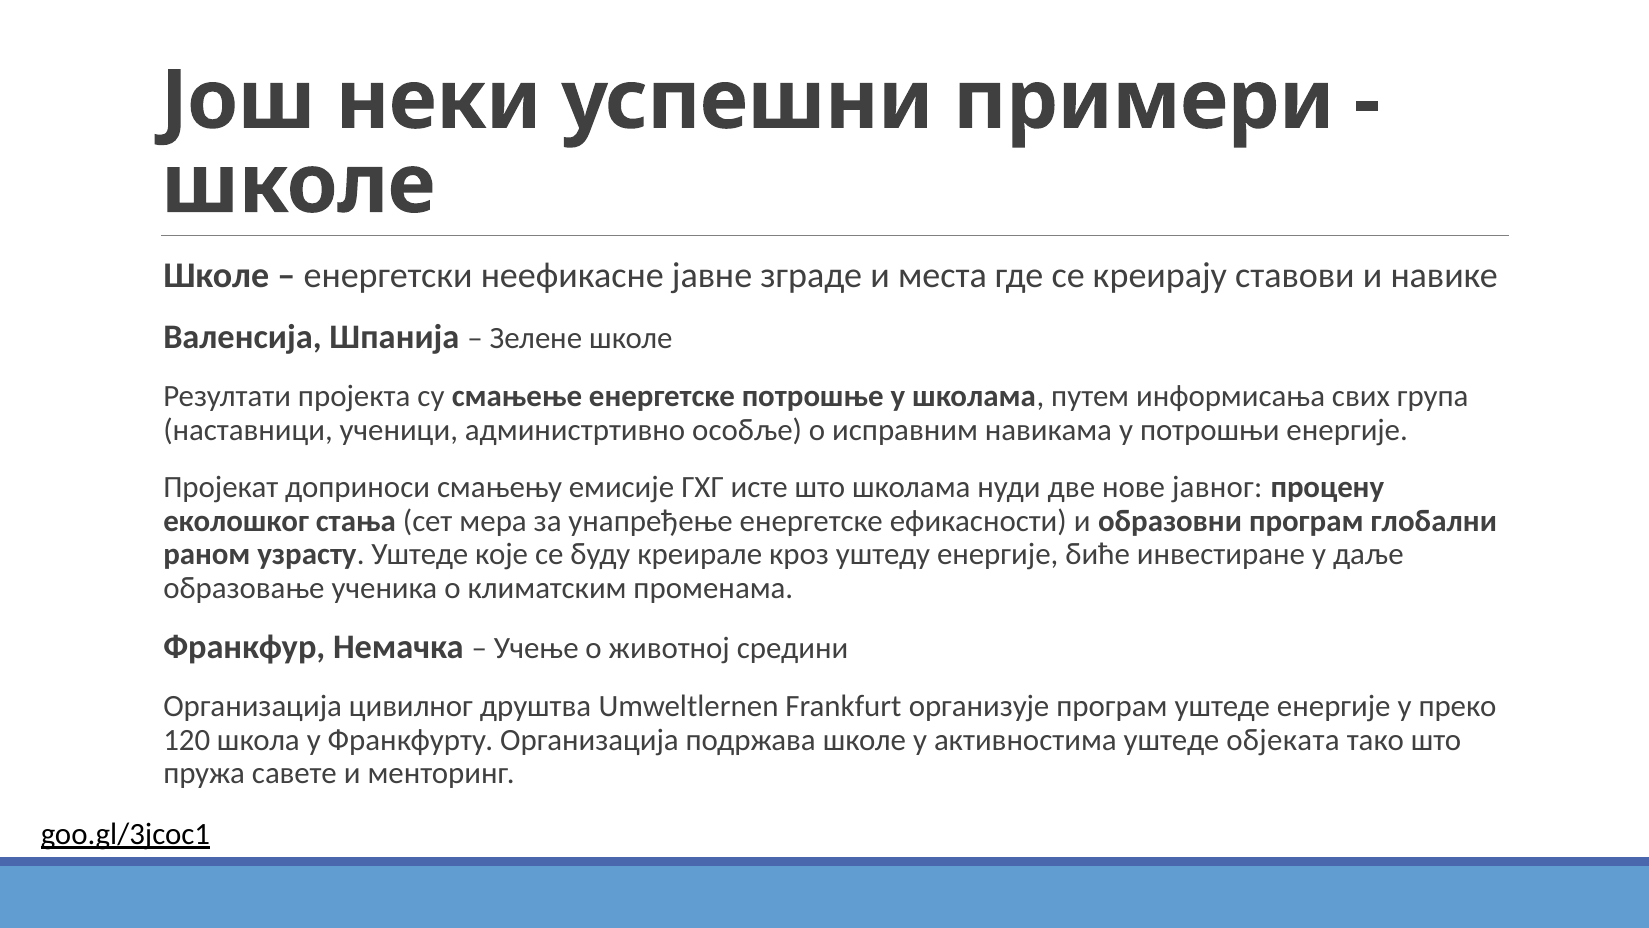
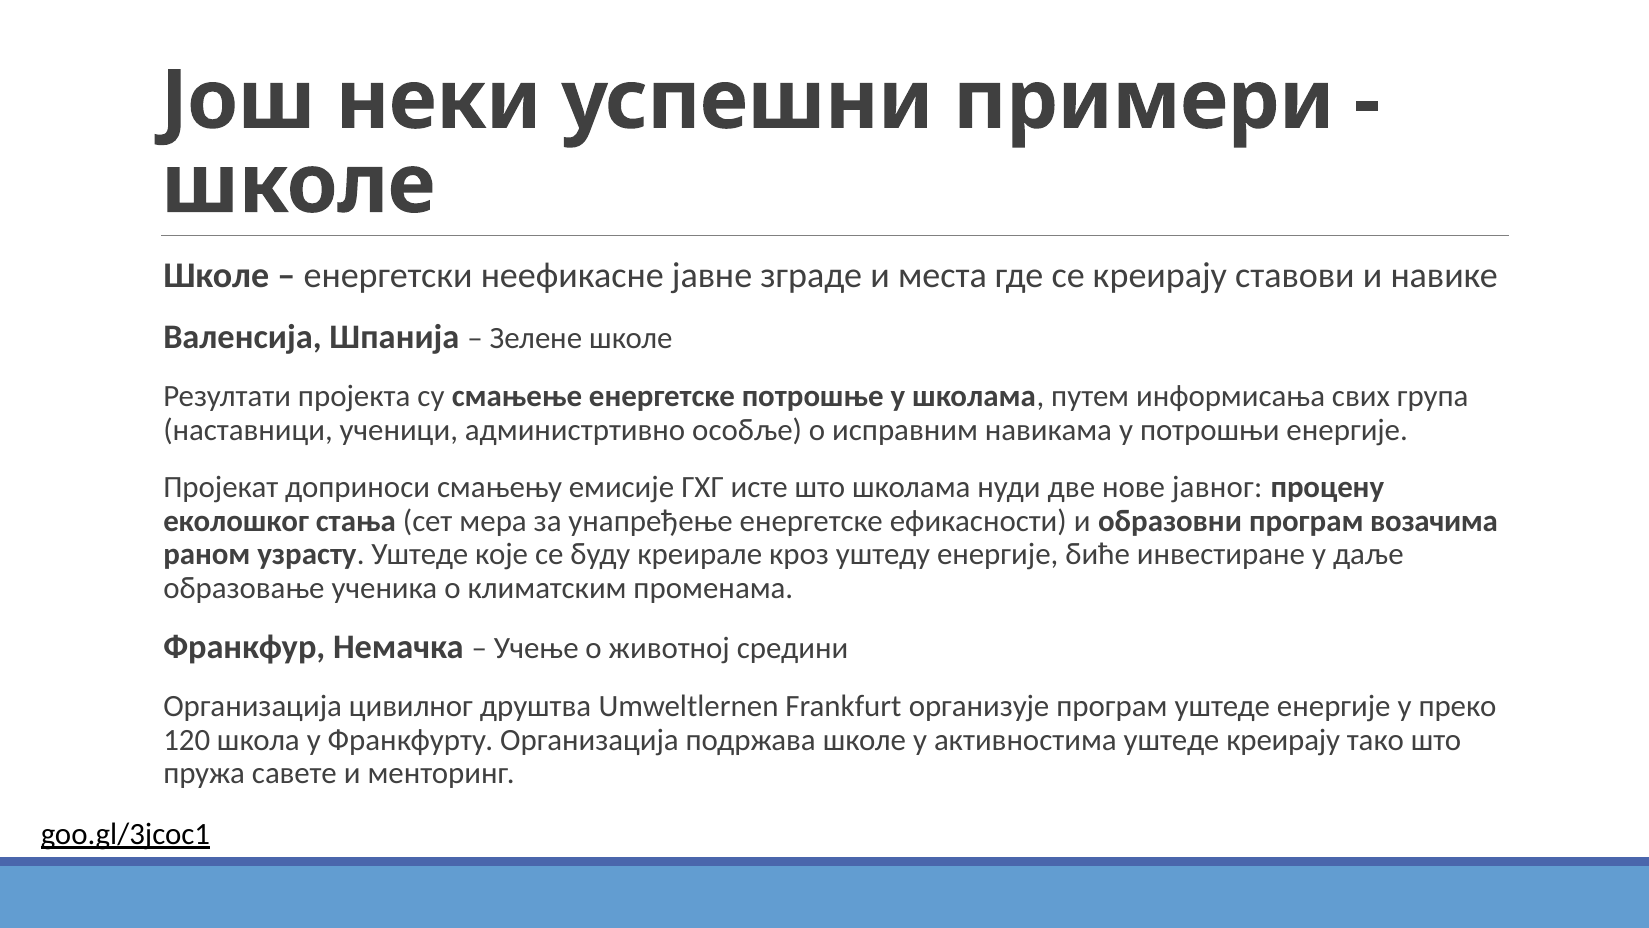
глобални: глобални -> возачима
уштеде објеката: објеката -> креирају
